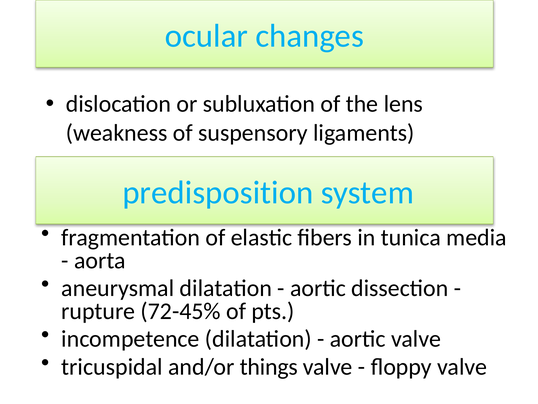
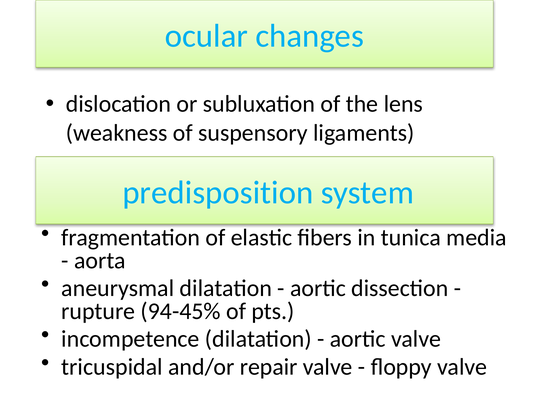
72-45%: 72-45% -> 94-45%
things: things -> repair
